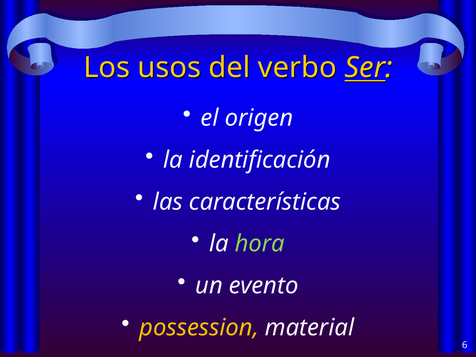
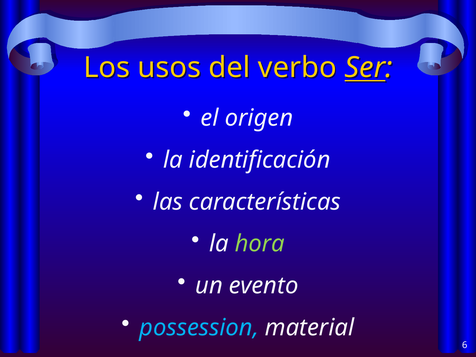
possession colour: yellow -> light blue
